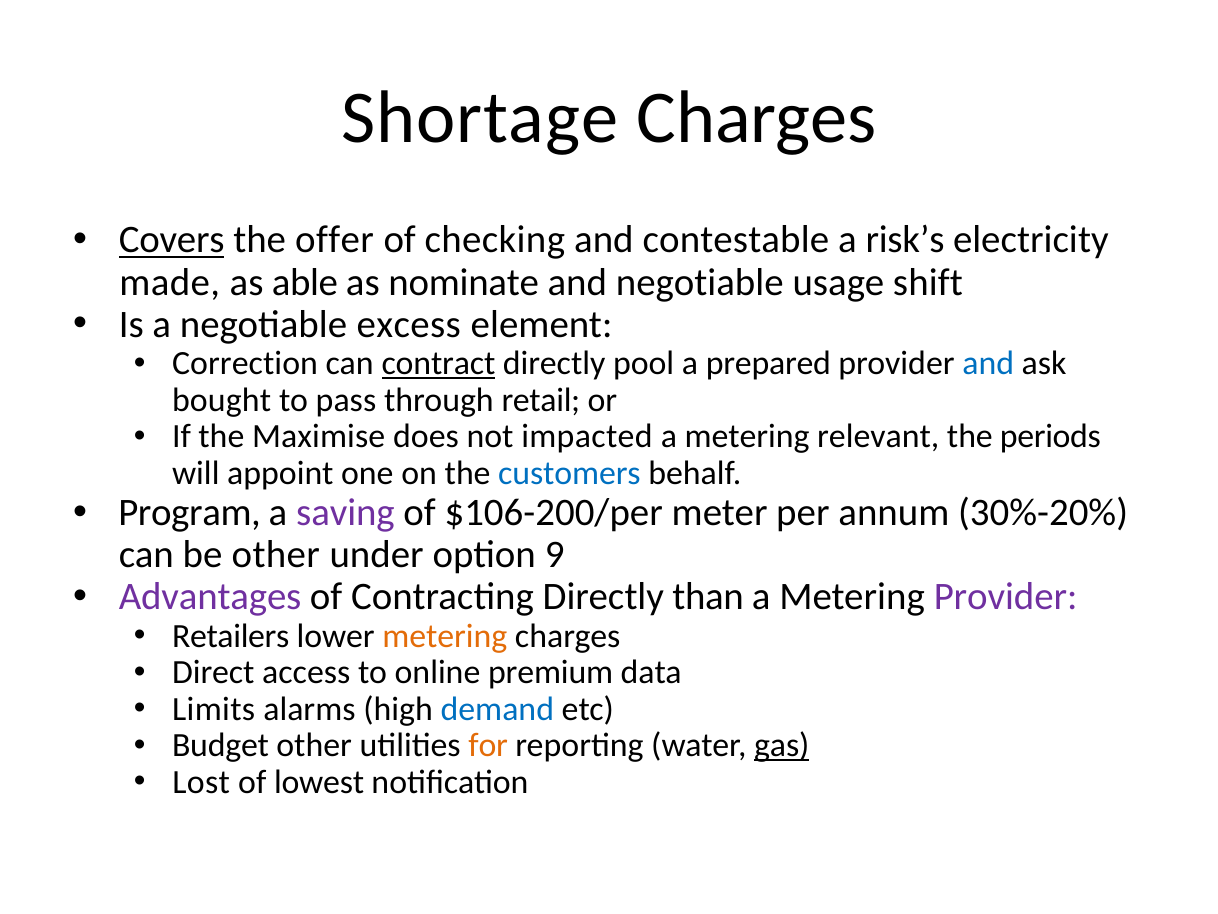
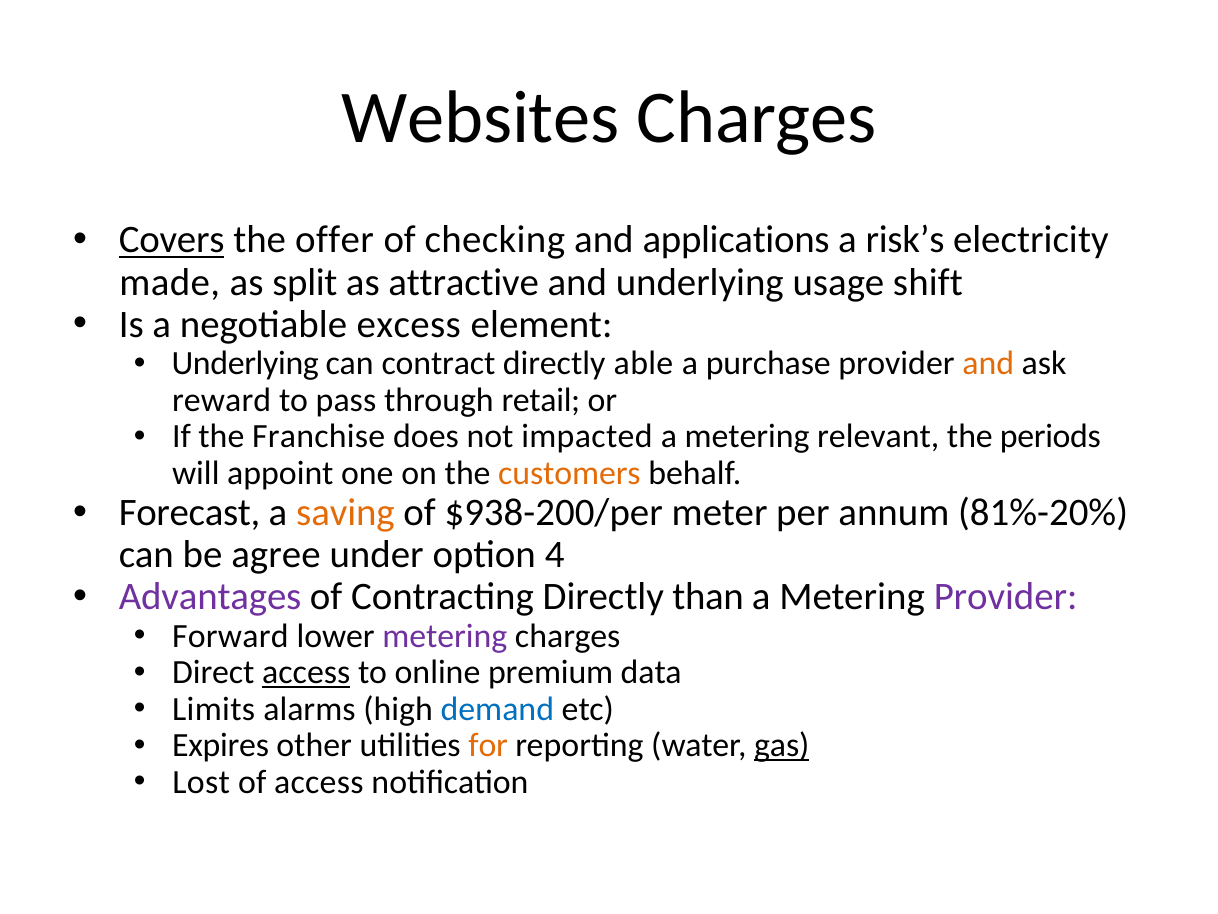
Shortage: Shortage -> Websites
contestable: contestable -> applications
able: able -> split
nominate: nominate -> attractive
and negotiable: negotiable -> underlying
Correction at (245, 363): Correction -> Underlying
contract underline: present -> none
pool: pool -> able
prepared: prepared -> purchase
and at (988, 363) colour: blue -> orange
bought: bought -> reward
Maximise: Maximise -> Franchise
customers colour: blue -> orange
Program: Program -> Forecast
saving colour: purple -> orange
$106-200/per: $106-200/per -> $938-200/per
30%-20%: 30%-20% -> 81%-20%
be other: other -> agree
9: 9 -> 4
Retailers: Retailers -> Forward
metering at (445, 636) colour: orange -> purple
access at (306, 672) underline: none -> present
Budget: Budget -> Expires
of lowest: lowest -> access
